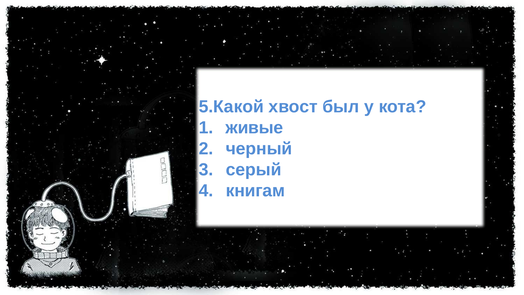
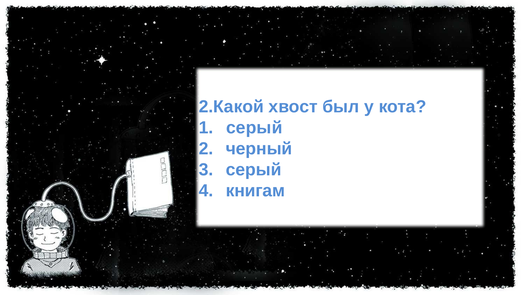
5.Какой: 5.Какой -> 2.Какой
живые at (254, 128): живые -> серый
